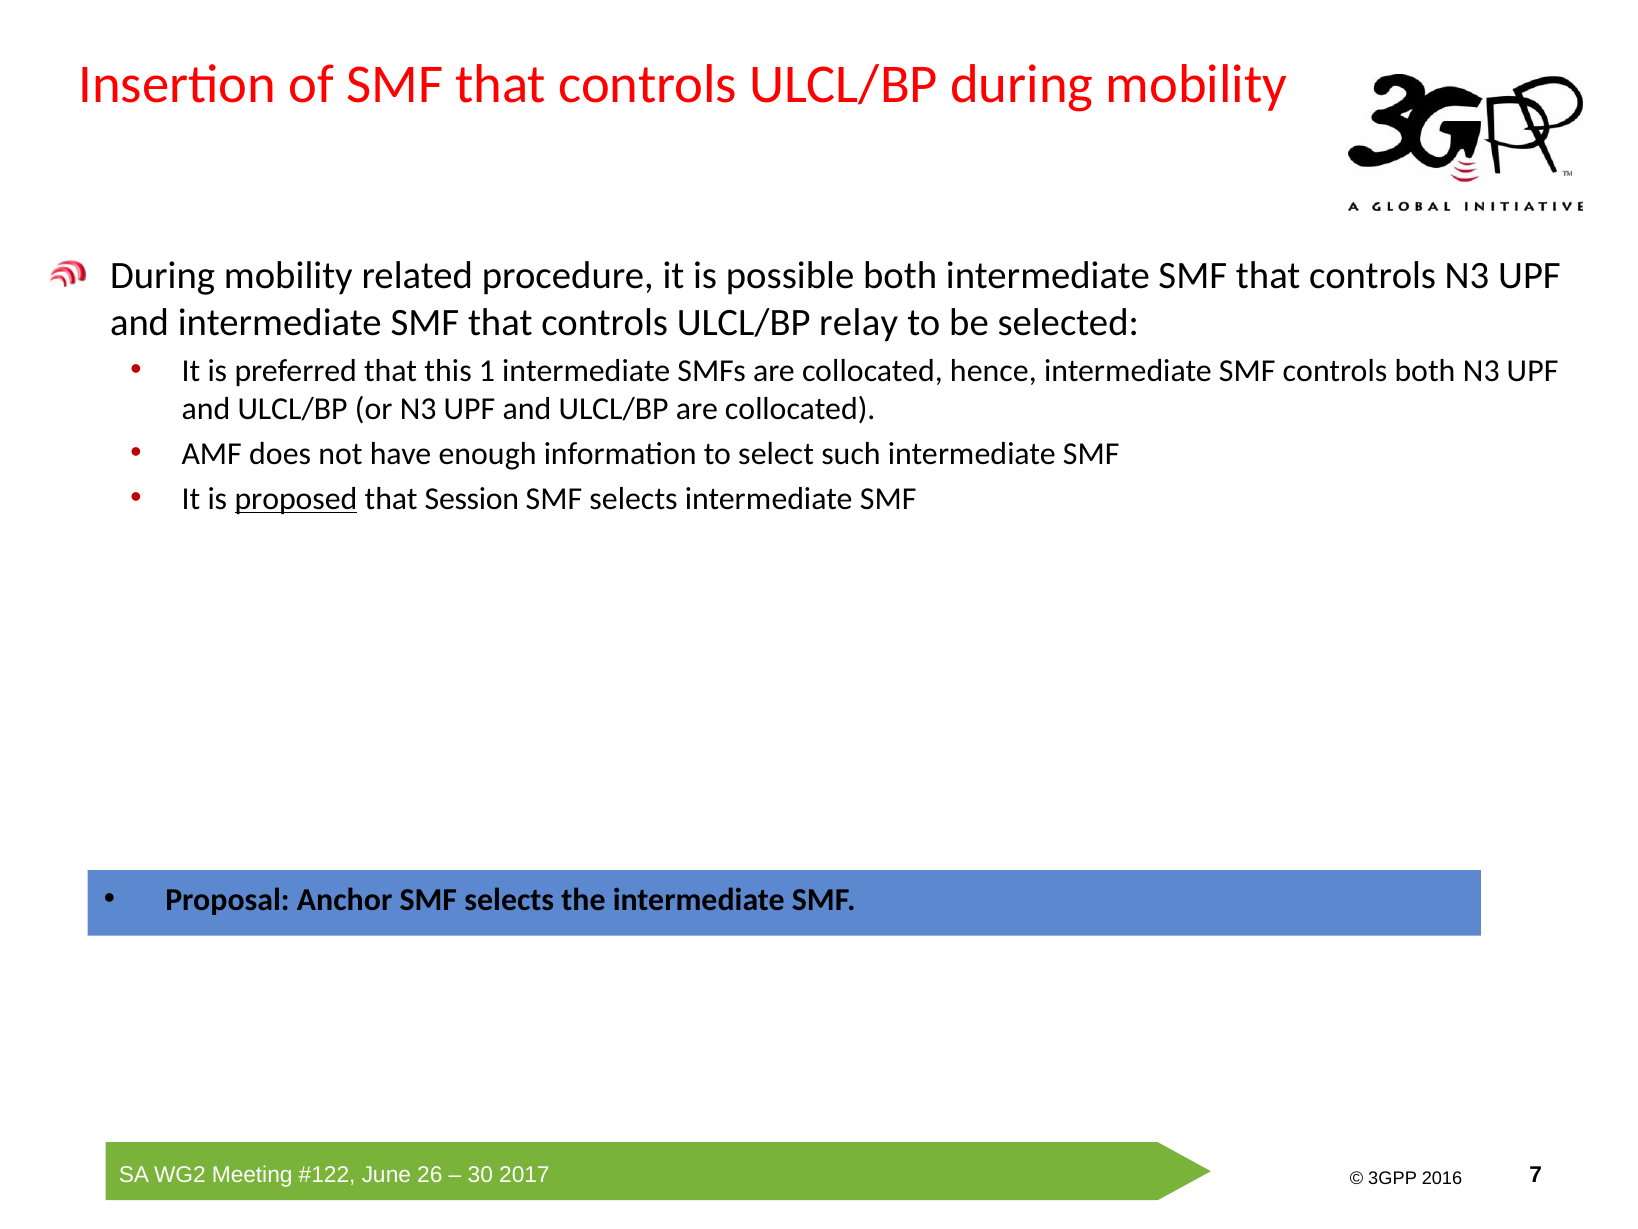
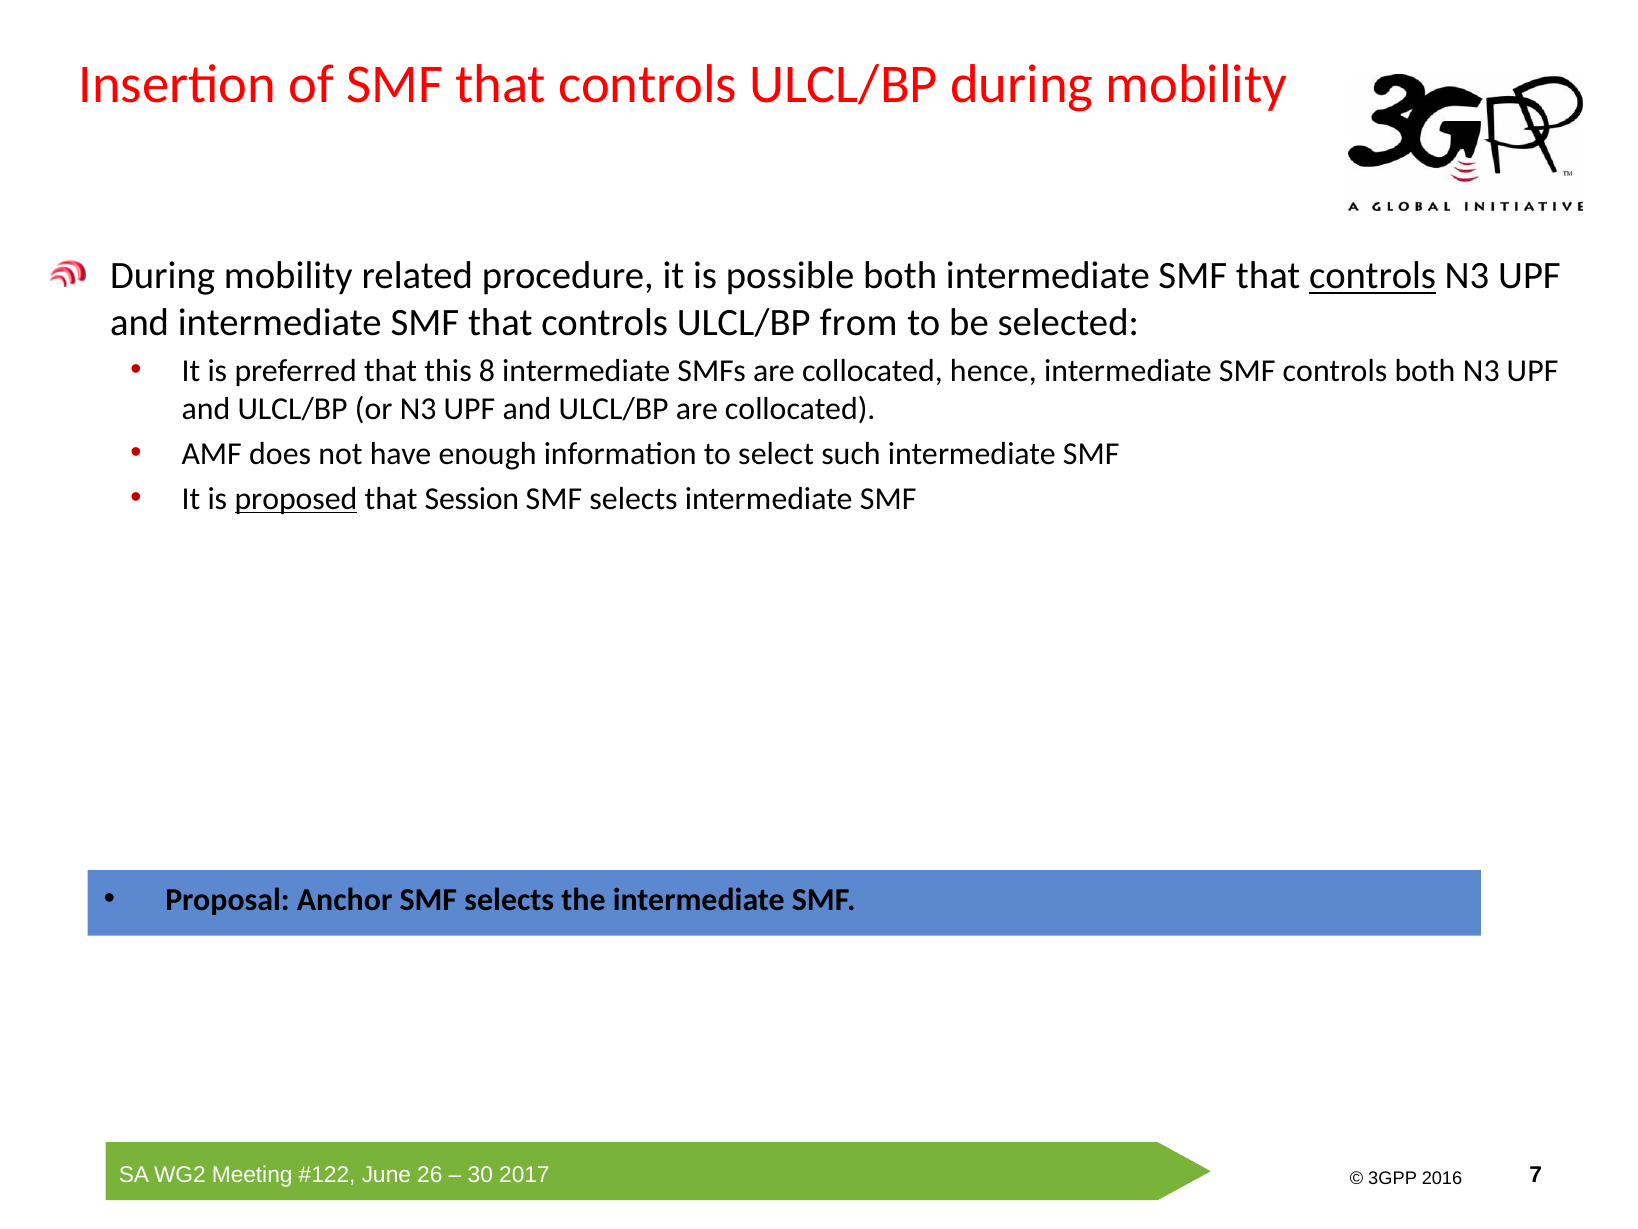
controls at (1373, 276) underline: none -> present
relay: relay -> from
1: 1 -> 8
